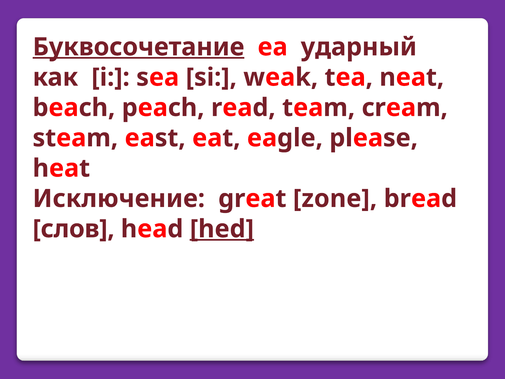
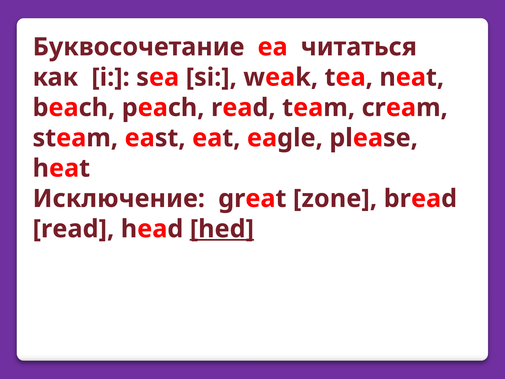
Буквосочетание underline: present -> none
ударный: ударный -> читaться
слов at (74, 229): слов -> read
